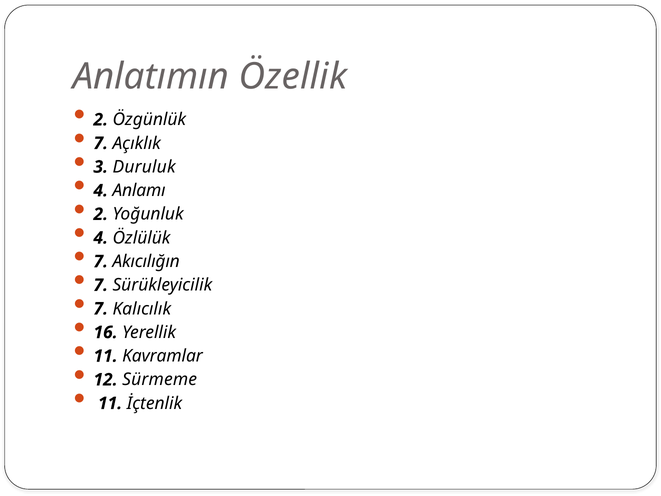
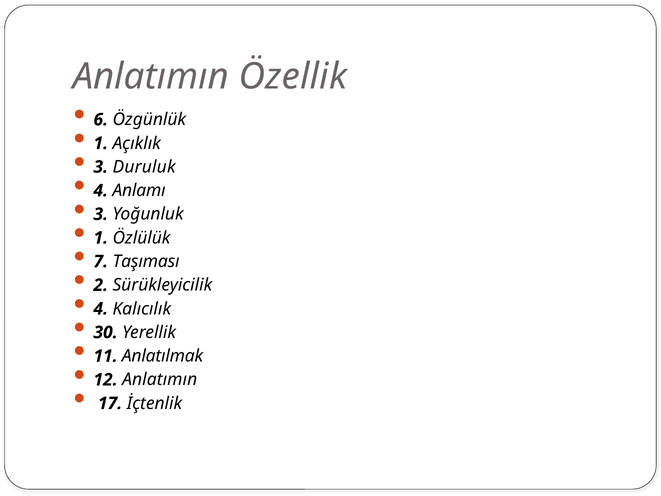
2 at (101, 120): 2 -> 6
7 at (101, 143): 7 -> 1
2 at (101, 214): 2 -> 3
4 at (101, 238): 4 -> 1
Akıcılığın: Akıcılığın -> Taşıması
7 at (101, 285): 7 -> 2
7 at (101, 309): 7 -> 4
16: 16 -> 30
Kavramlar: Kavramlar -> Anlatılmak
12 Sürmeme: Sürmeme -> Anlatımın
11 at (110, 403): 11 -> 17
